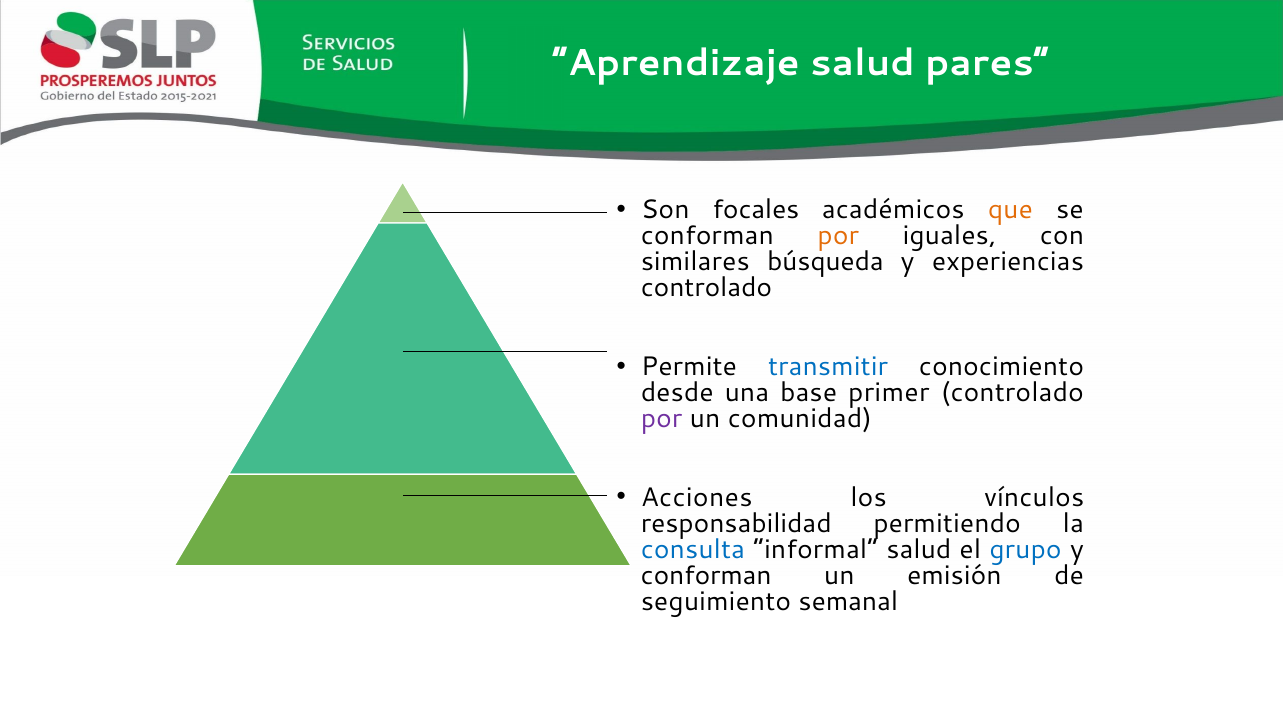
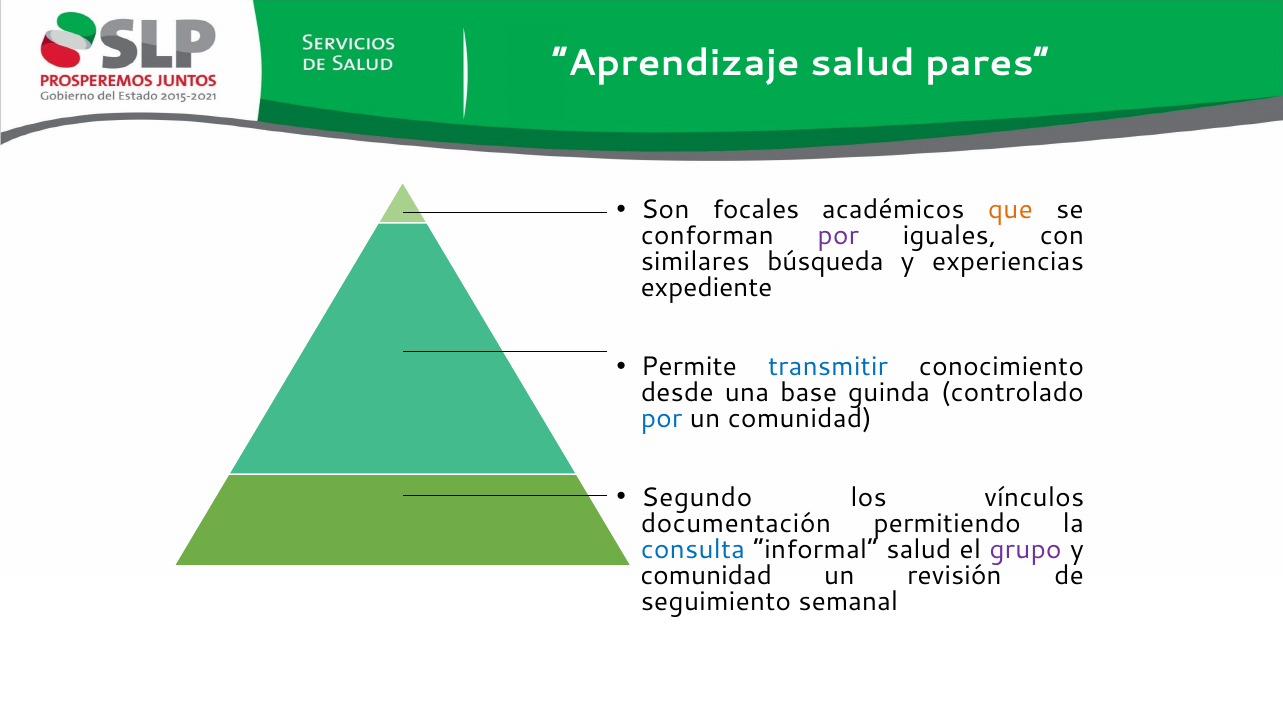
por at (838, 236) colour: orange -> purple
controlado at (707, 288): controlado -> expediente
primer: primer -> guinda
por at (662, 419) colour: purple -> blue
Acciones: Acciones -> Segundo
responsabilidad: responsabilidad -> documentación
grupo colour: blue -> purple
conforman at (706, 576): conforman -> comunidad
emisión: emisión -> revisión
